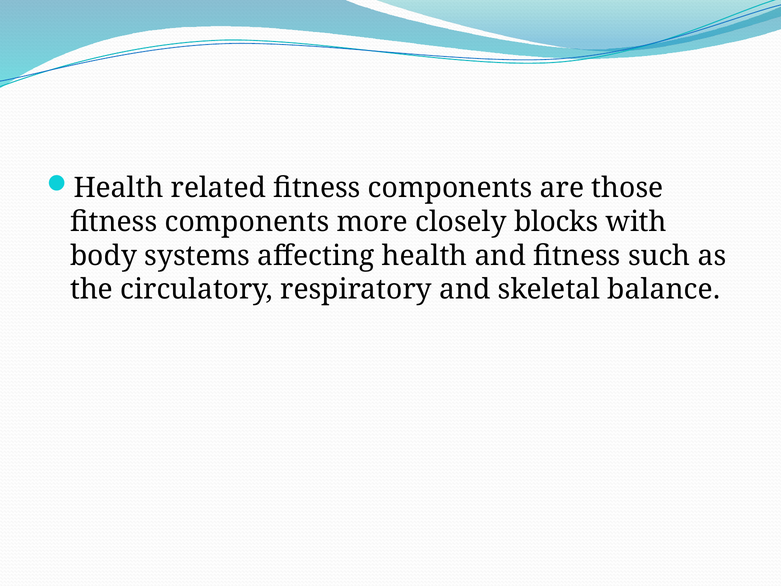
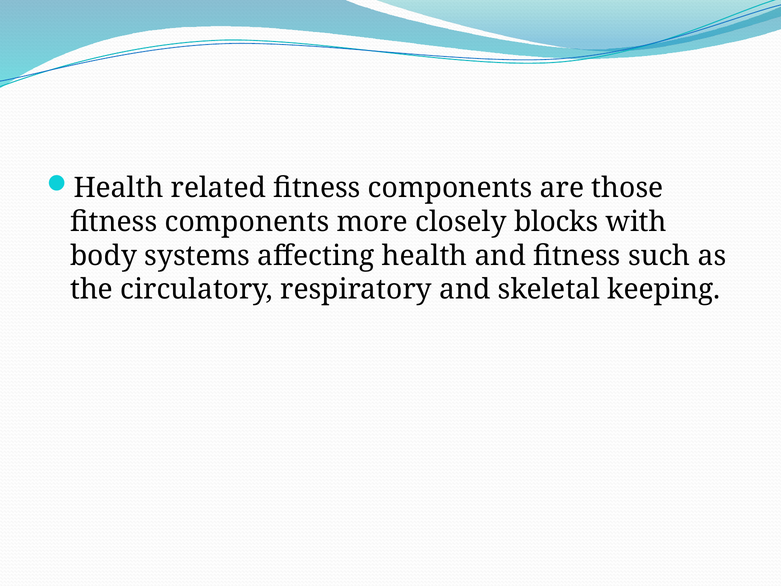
balance: balance -> keeping
